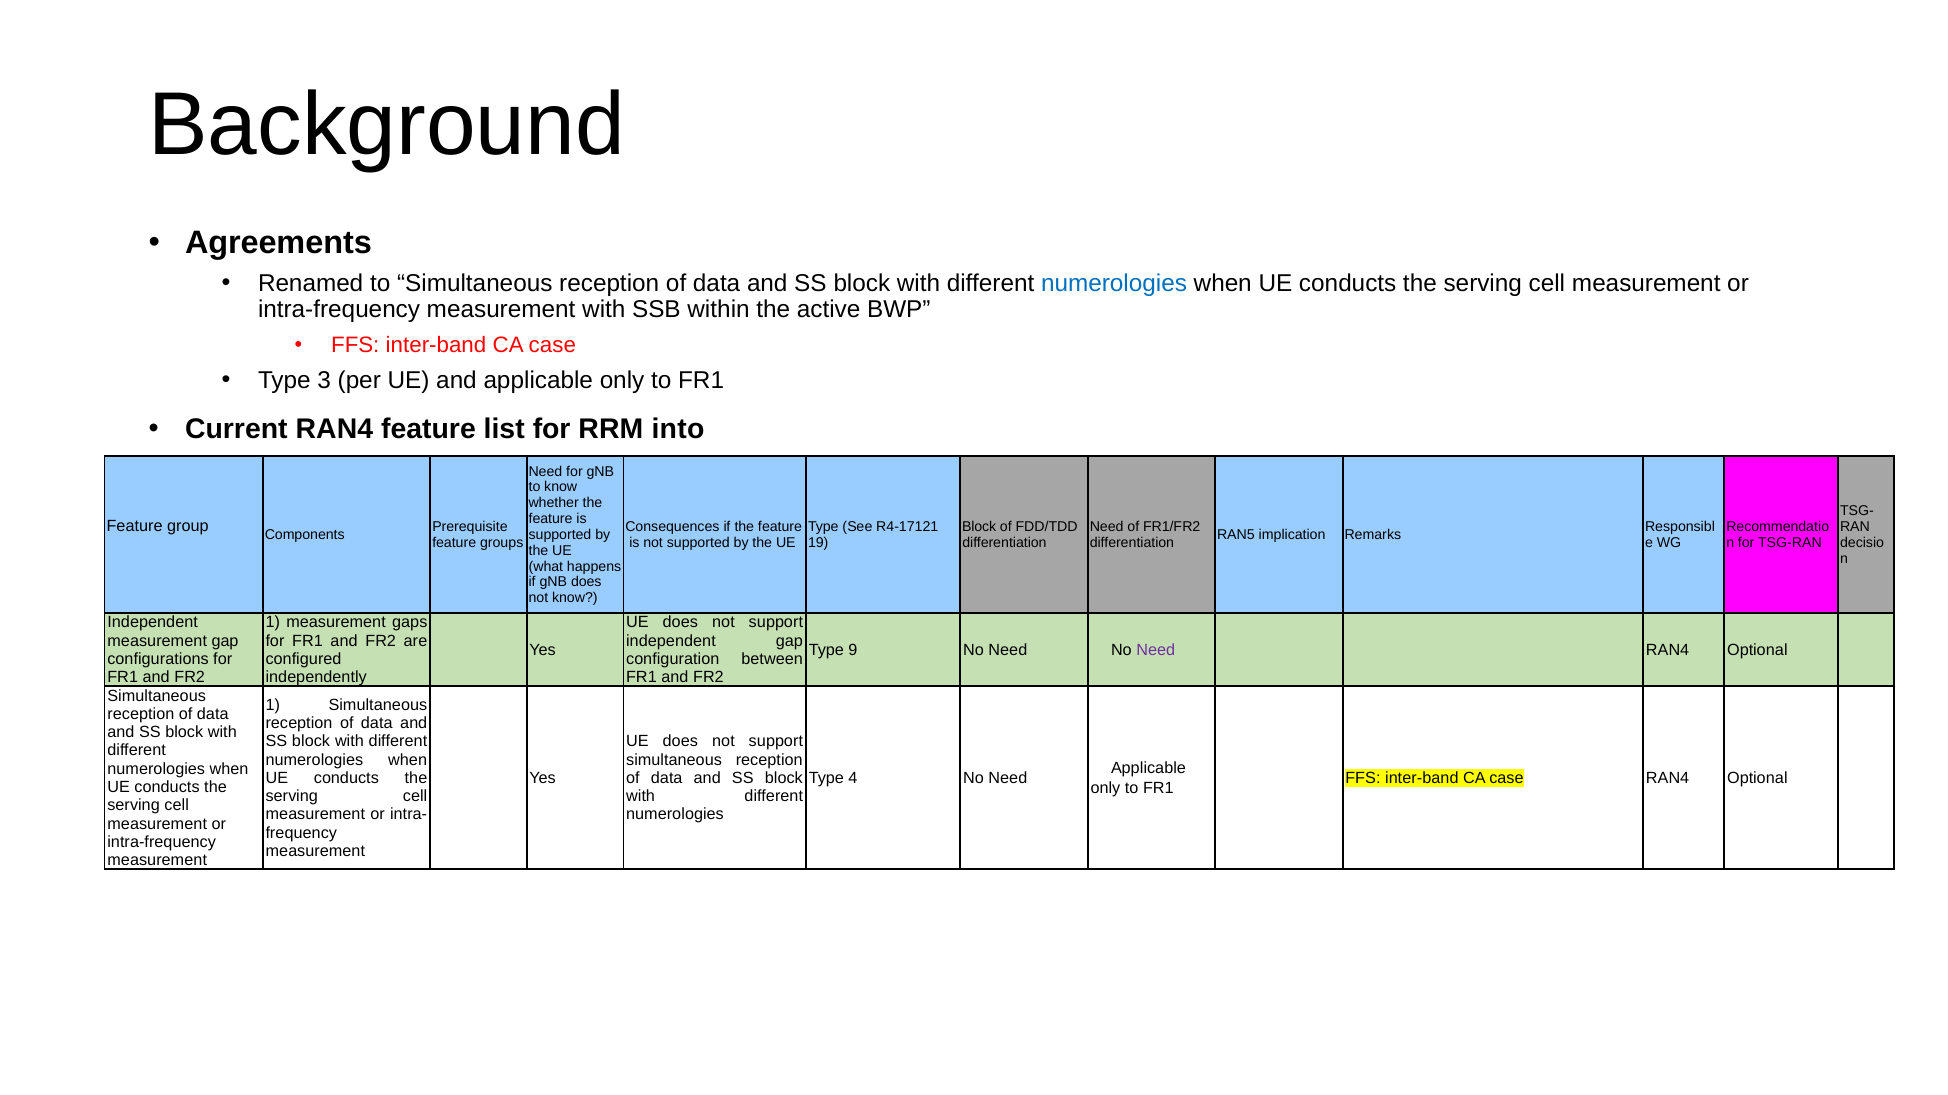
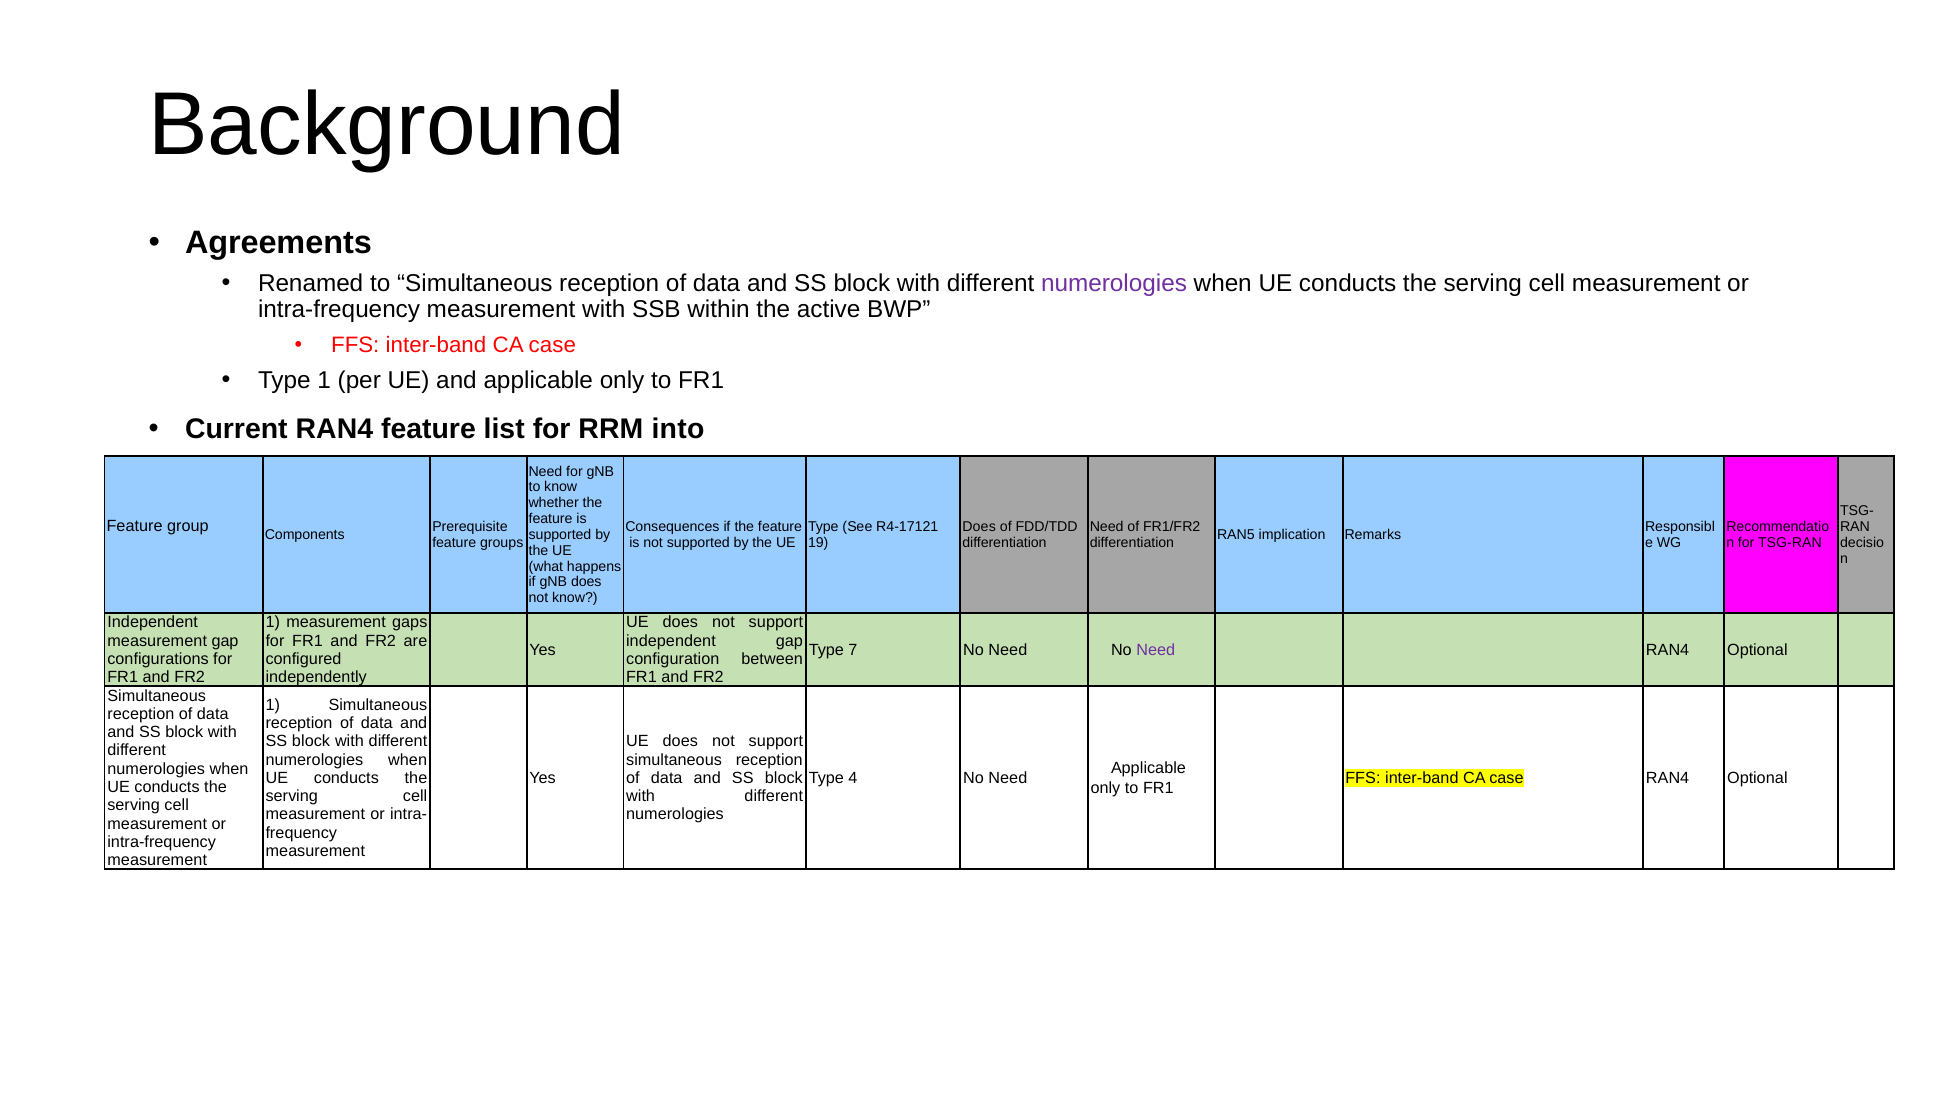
numerologies at (1114, 284) colour: blue -> purple
Type 3: 3 -> 1
Block at (979, 527): Block -> Does
9: 9 -> 7
